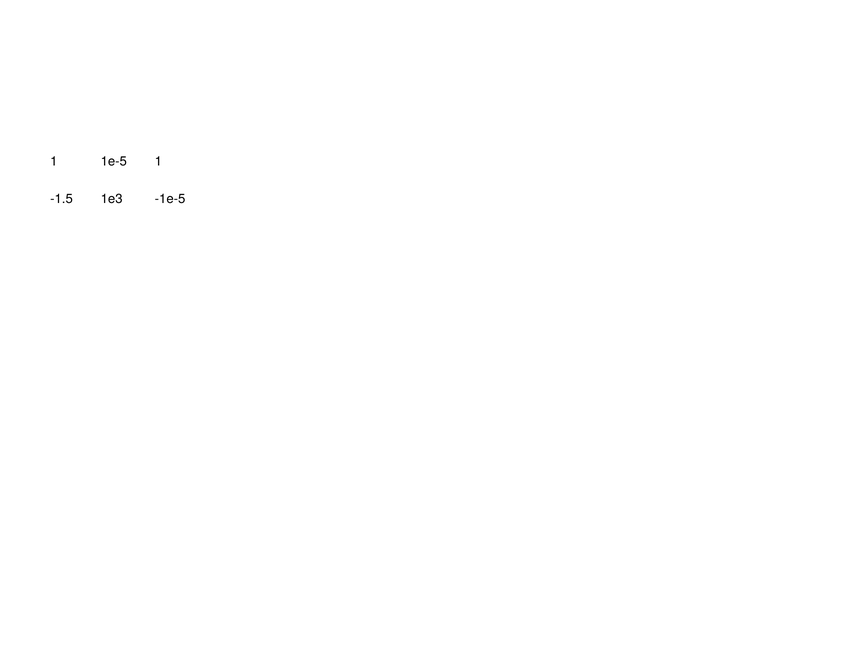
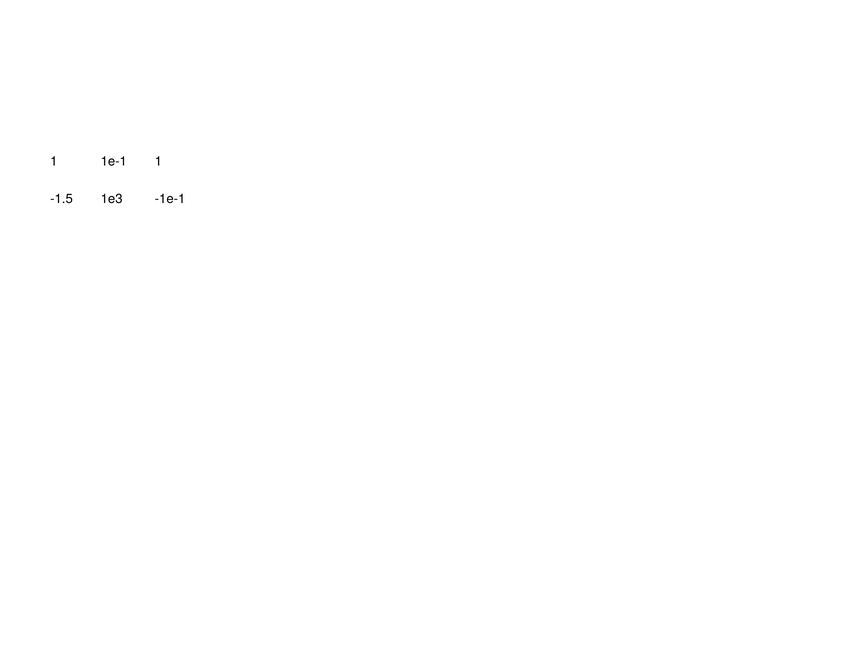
1e-5: 1e-5 -> 1e-1
-1e-5: -1e-5 -> -1e-1
